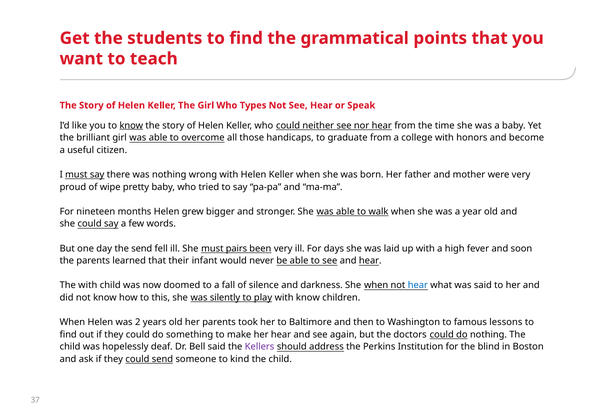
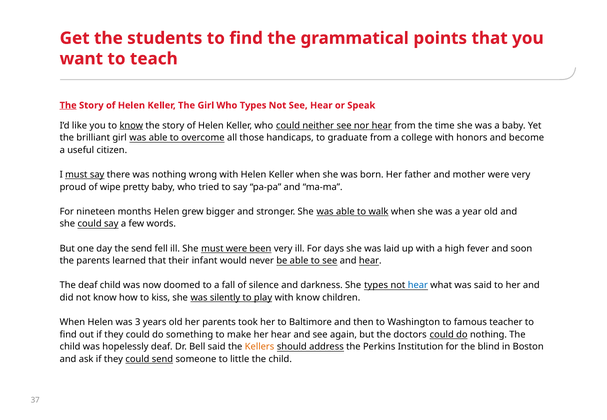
The at (68, 105) underline: none -> present
must pairs: pairs -> were
The with: with -> deaf
She when: when -> types
this: this -> kiss
2: 2 -> 3
lessons: lessons -> teacher
Kellers colour: purple -> orange
kind: kind -> little
